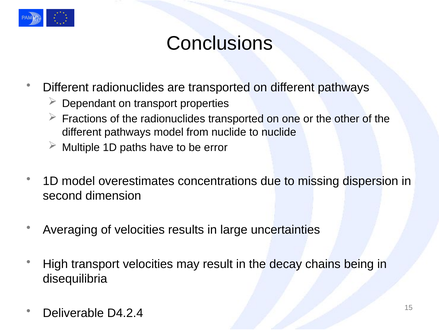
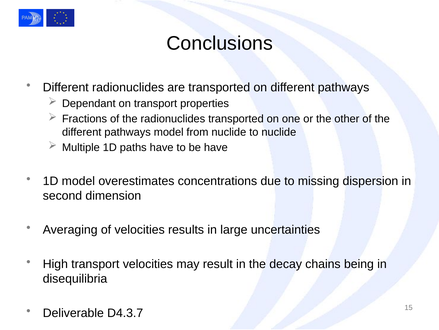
be error: error -> have
D4.2.4: D4.2.4 -> D4.3.7
